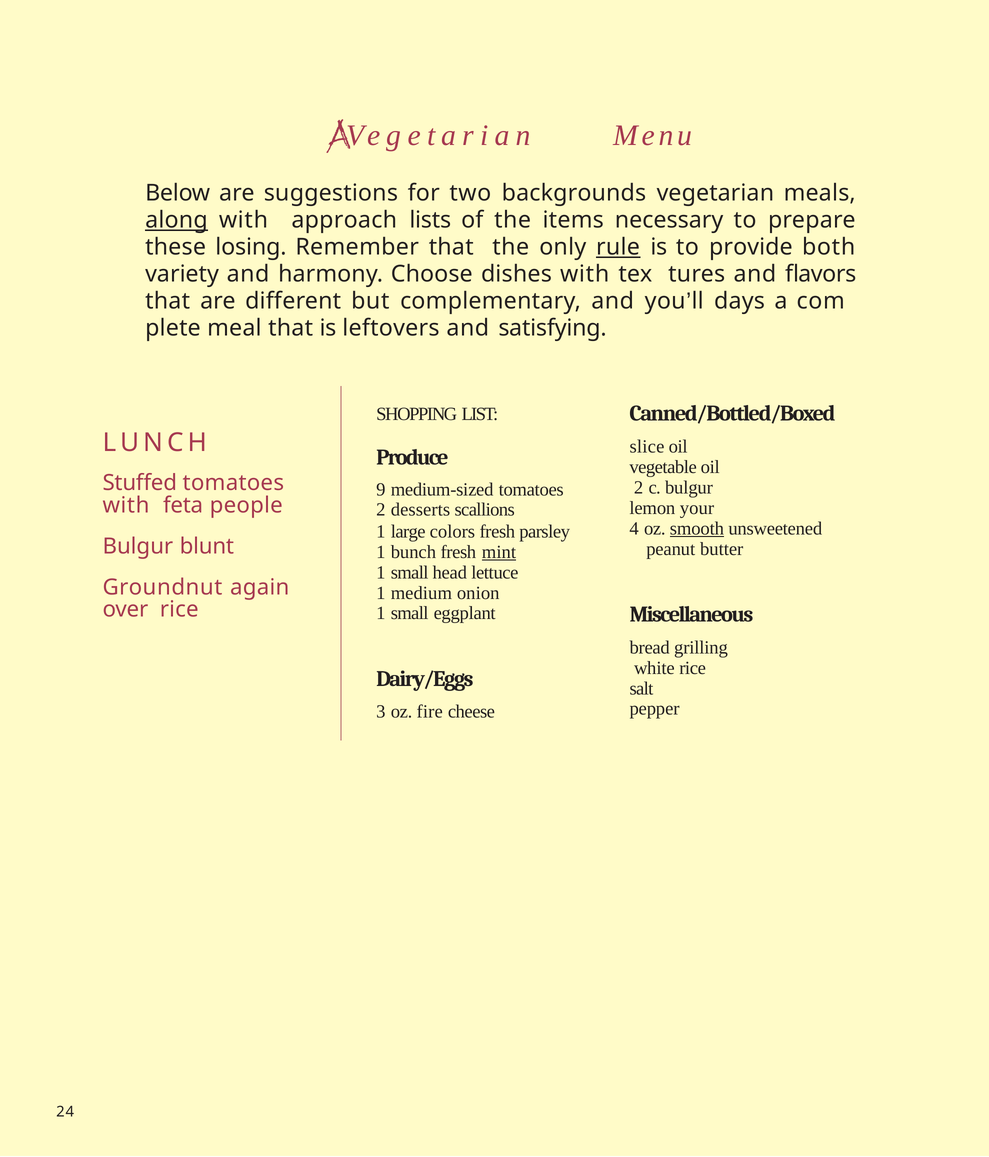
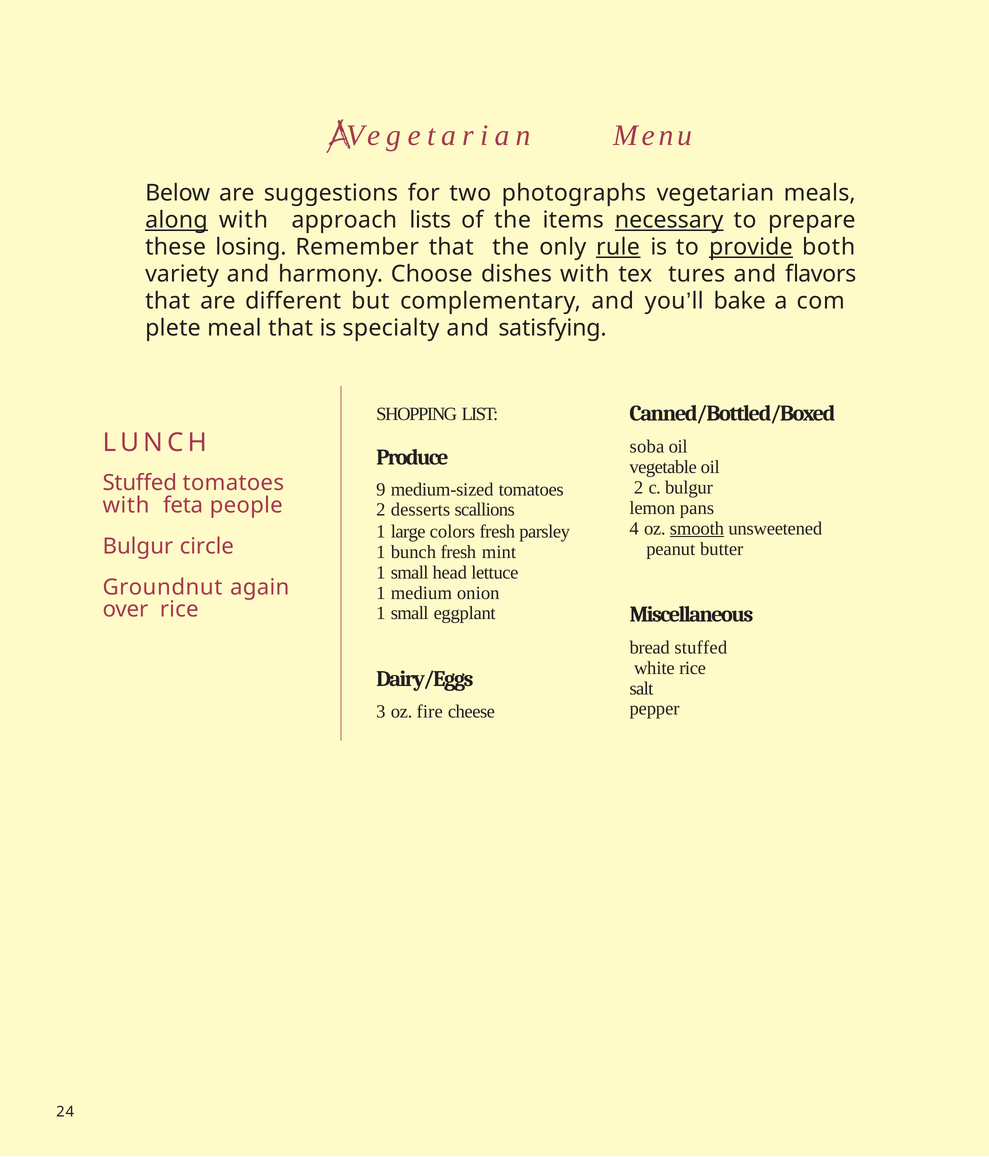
backgrounds: backgrounds -> photographs
necessary underline: none -> present
provide underline: none -> present
days: days -> bake
leftovers: leftovers -> specialty
slice: slice -> soba
your: your -> pans
blunt: blunt -> circle
mint underline: present -> none
bread grilling: grilling -> stuffed
